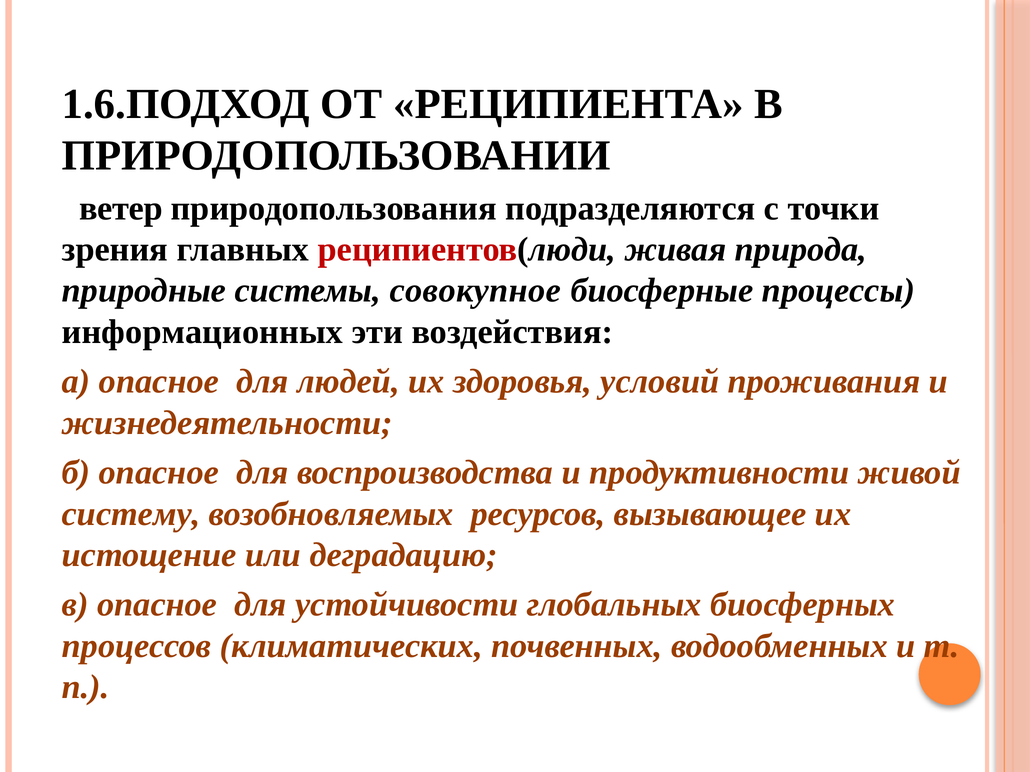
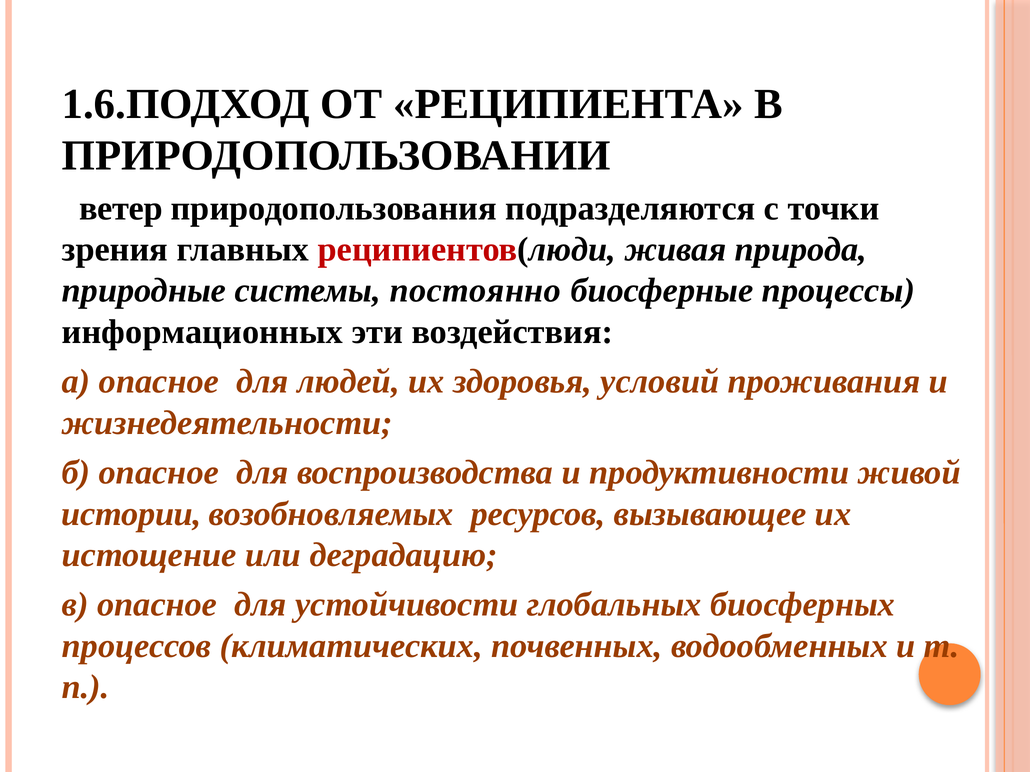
совокупное: совокупное -> постоянно
систему: систему -> истории
